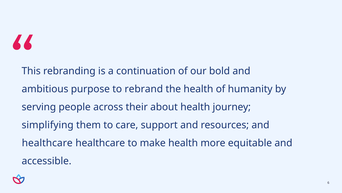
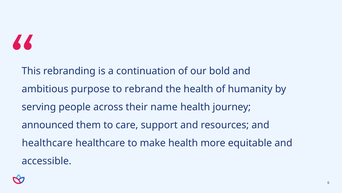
about: about -> name
simplifying: simplifying -> announced
